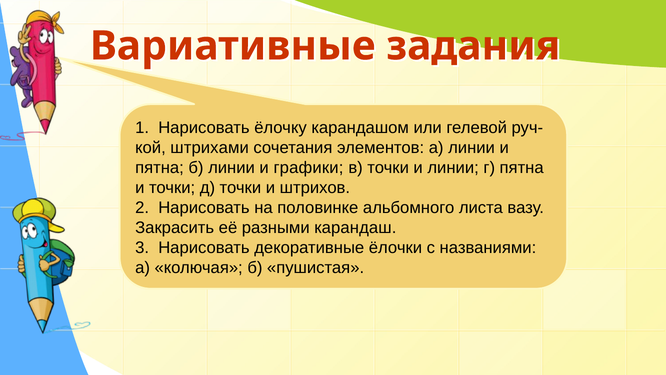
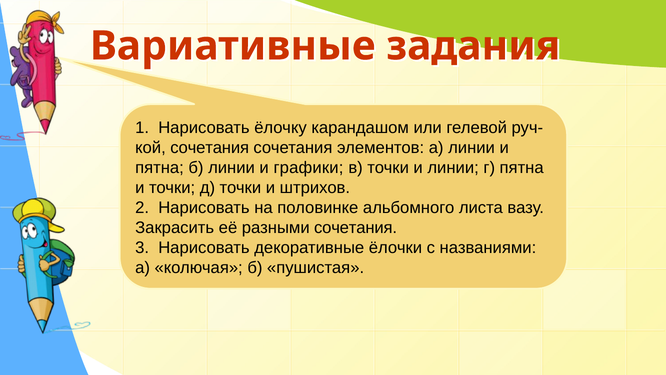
кой штрихами: штрихами -> сочетания
разными карандаш: карандаш -> сочетания
